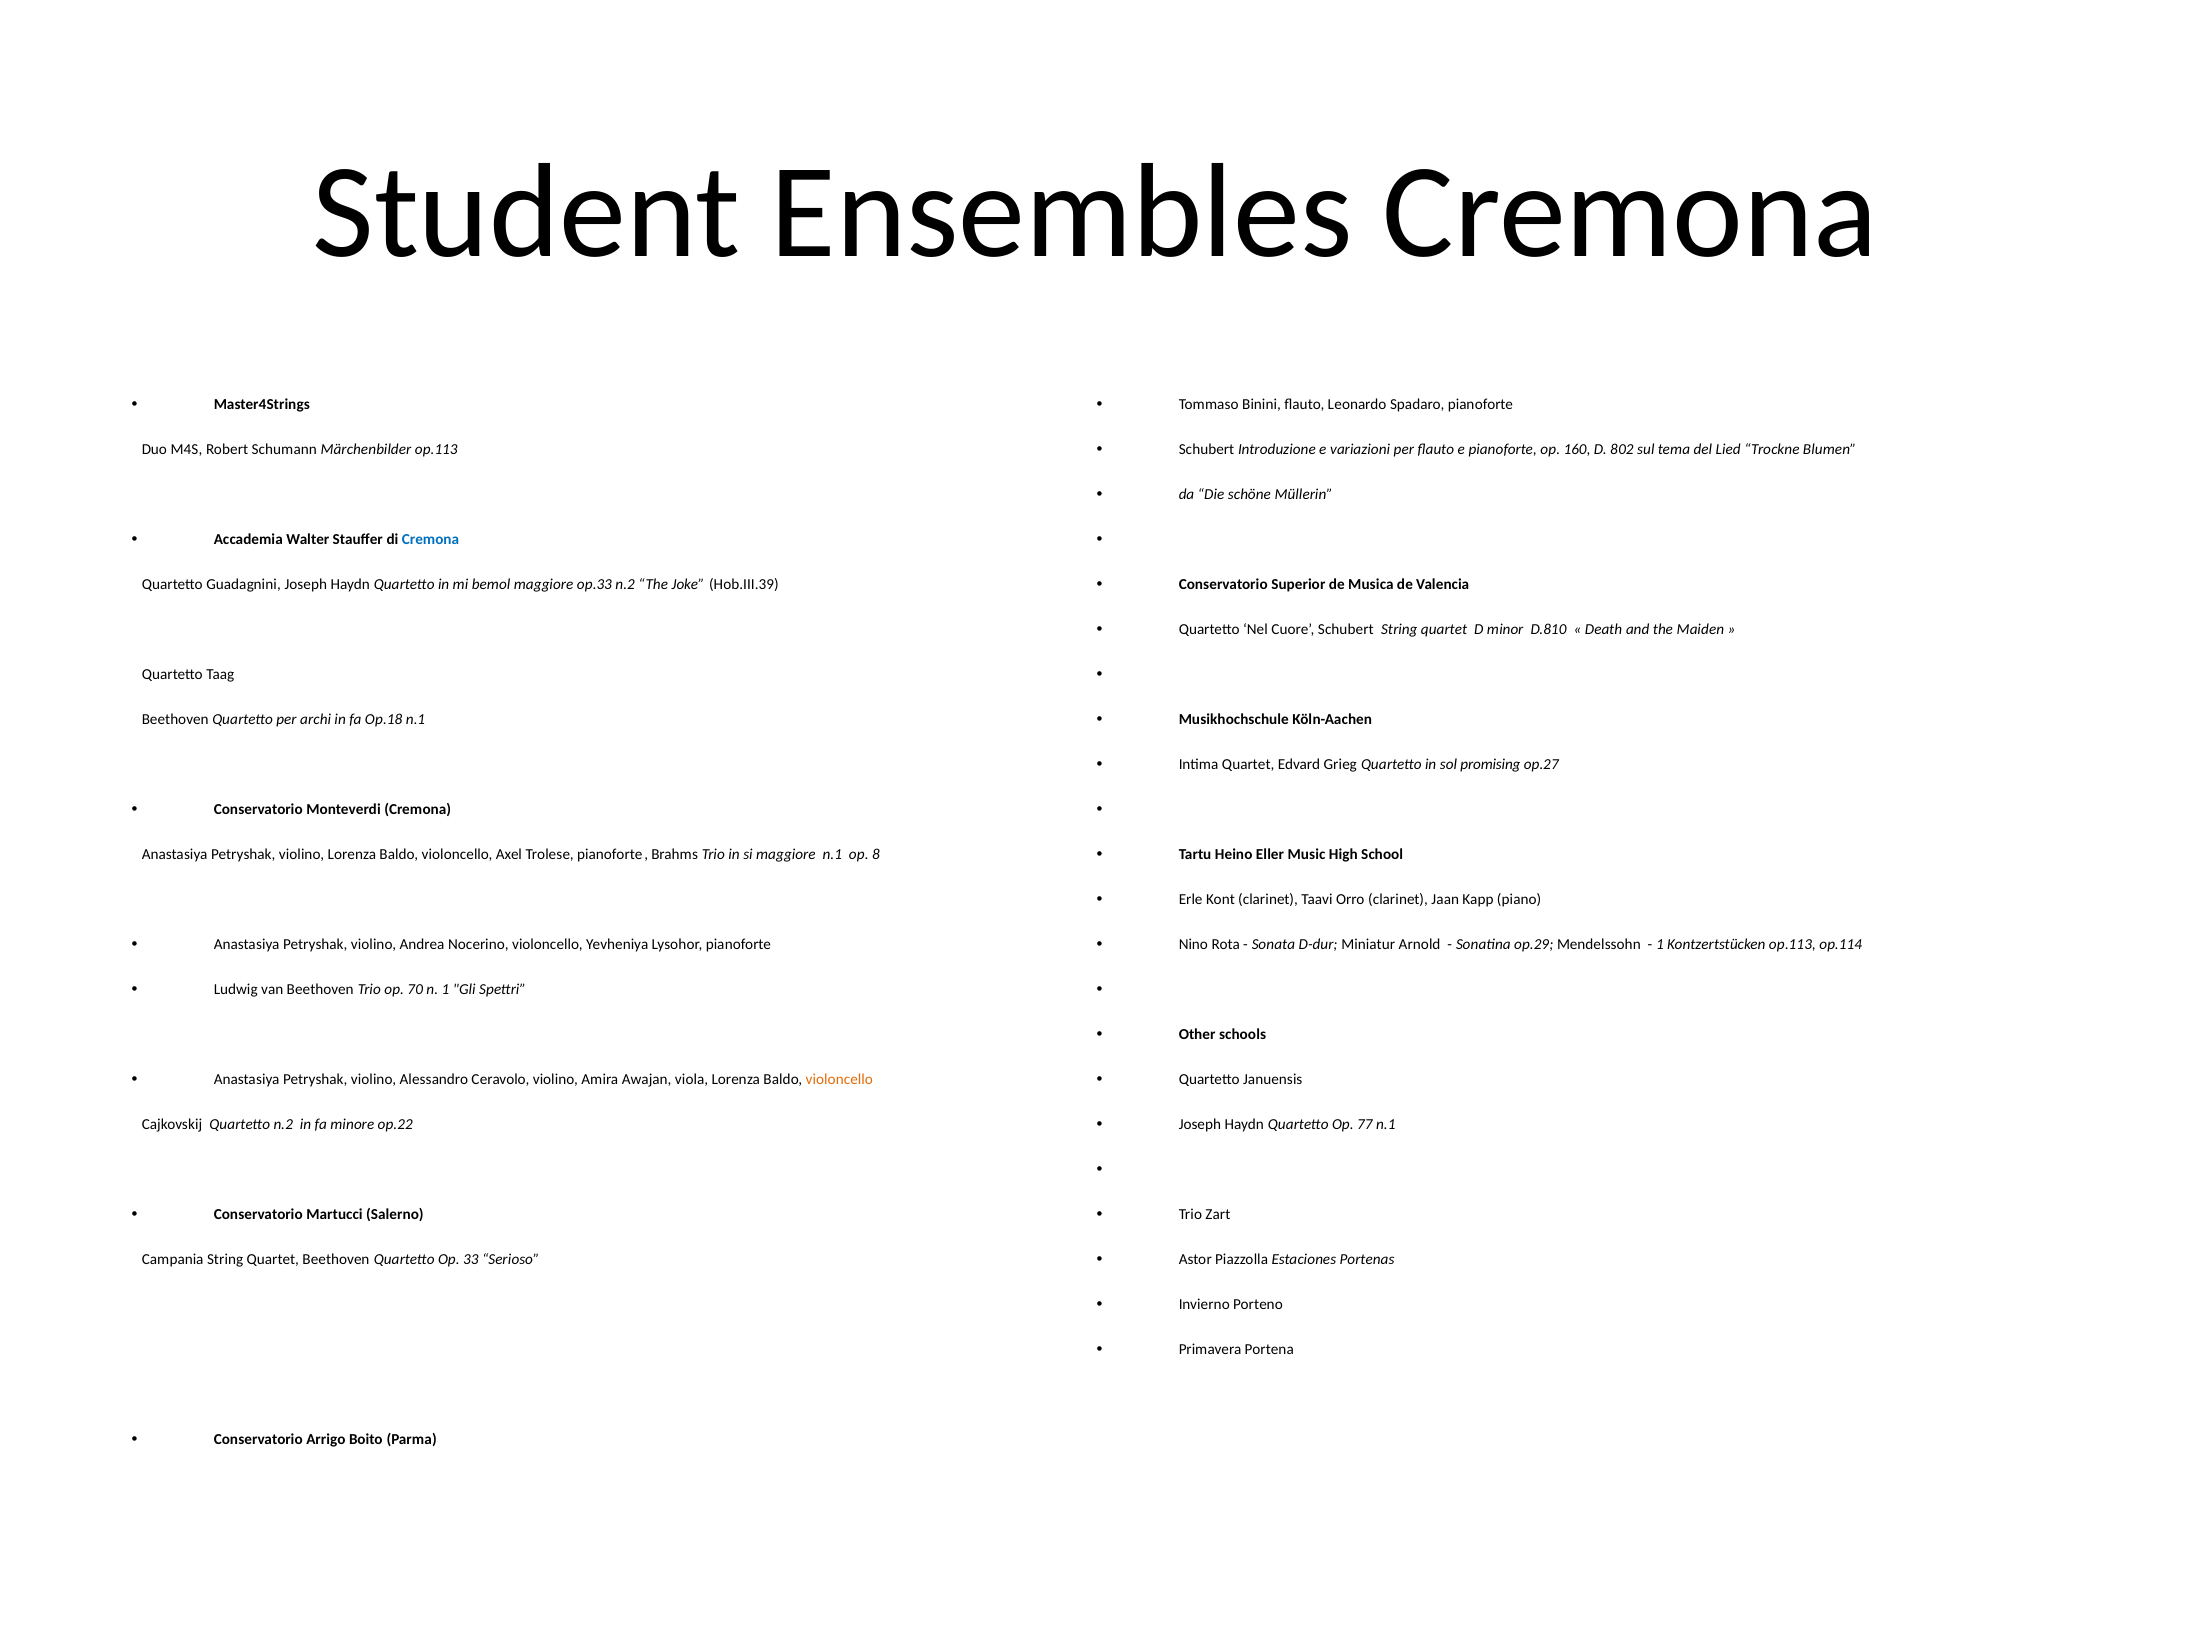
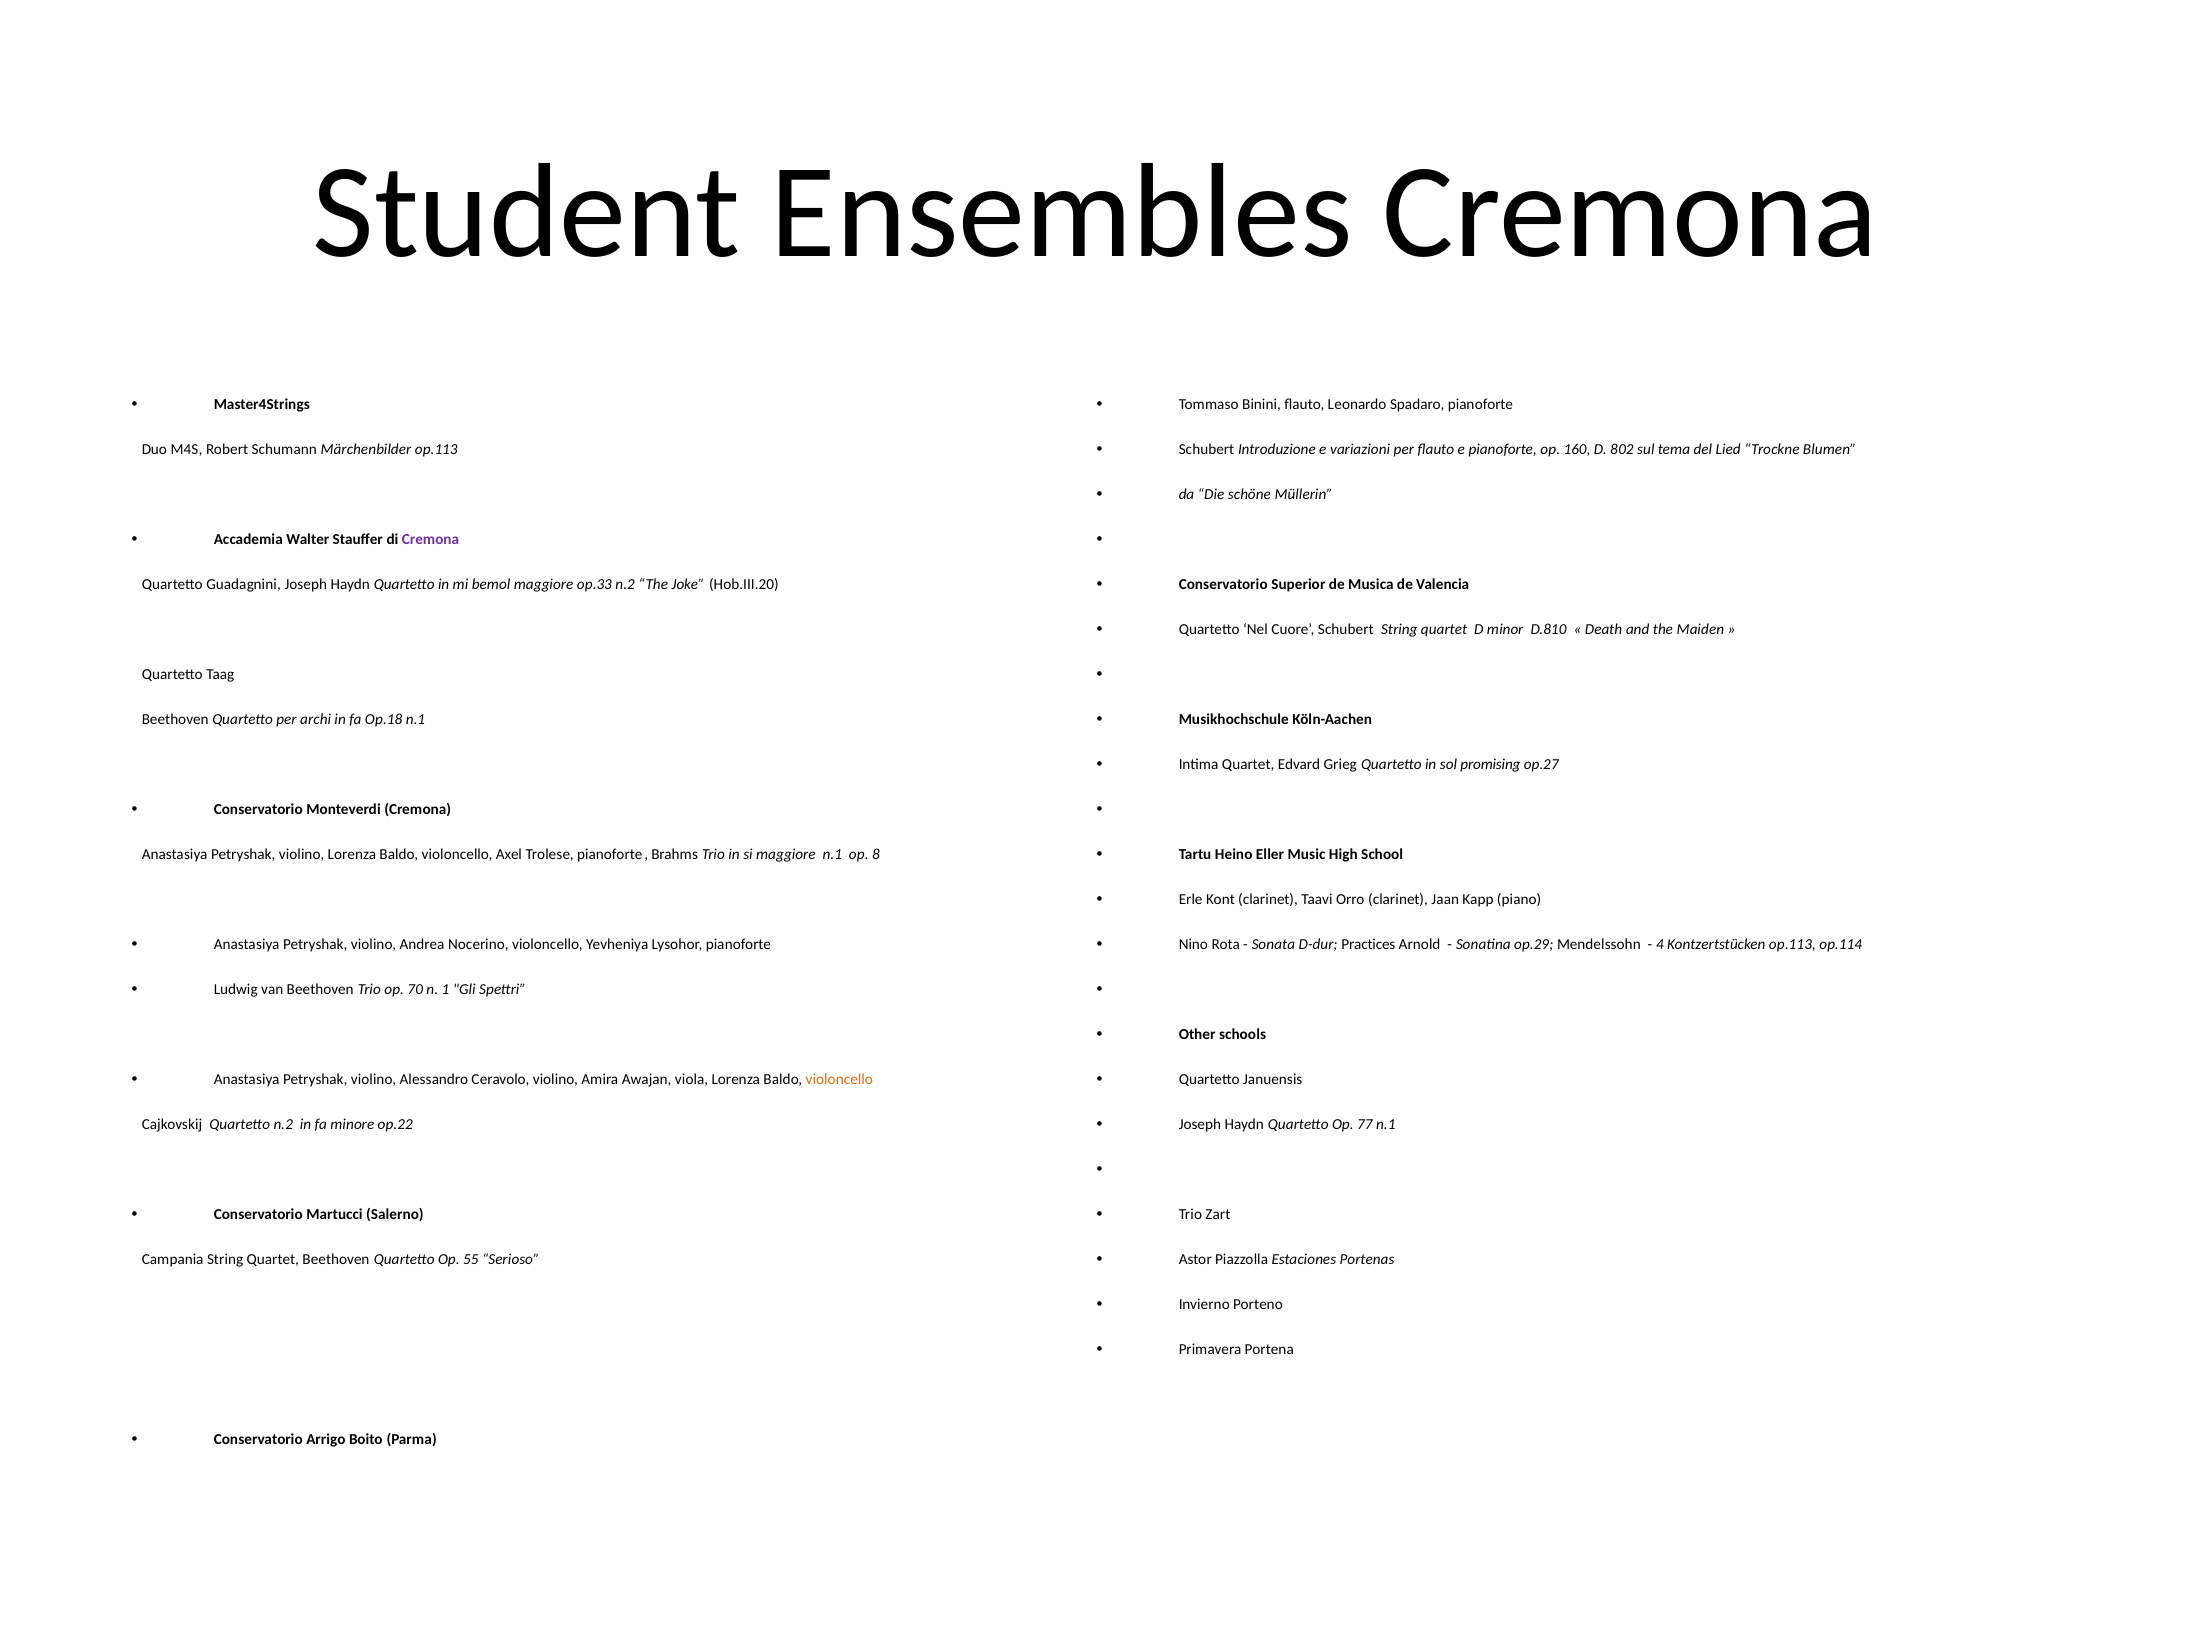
Cremona at (430, 540) colour: blue -> purple
Hob.III.39: Hob.III.39 -> Hob.III.20
Miniatur: Miniatur -> Practices
1 at (1660, 945): 1 -> 4
33: 33 -> 55
